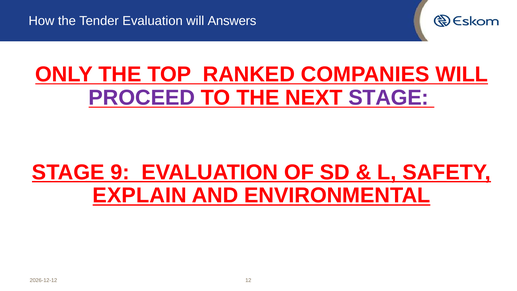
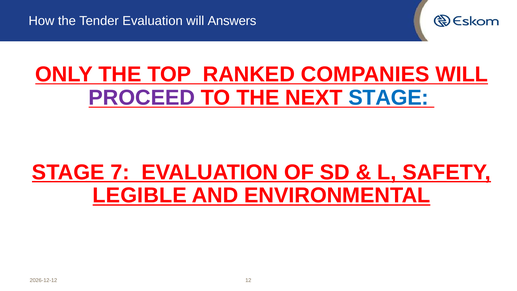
STAGE at (389, 98) colour: purple -> blue
9: 9 -> 7
EXPLAIN: EXPLAIN -> LEGIBLE
